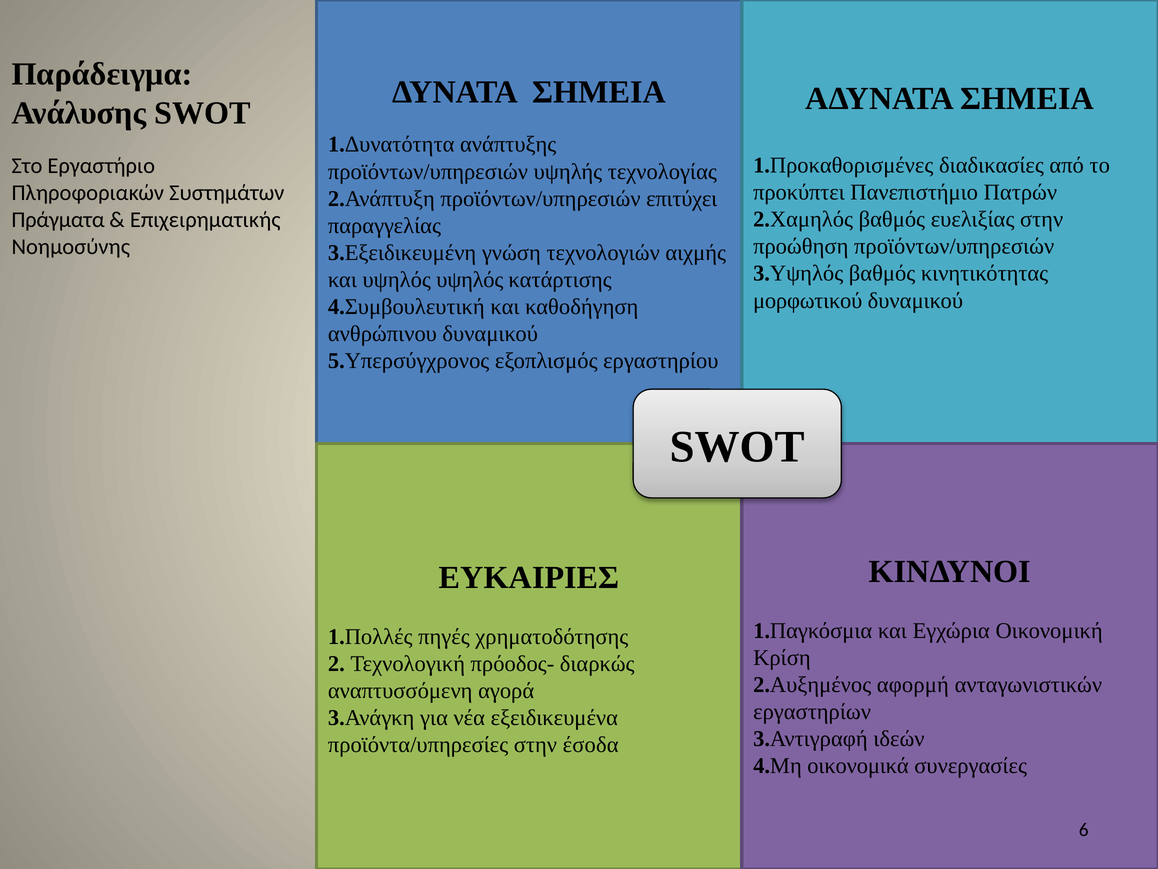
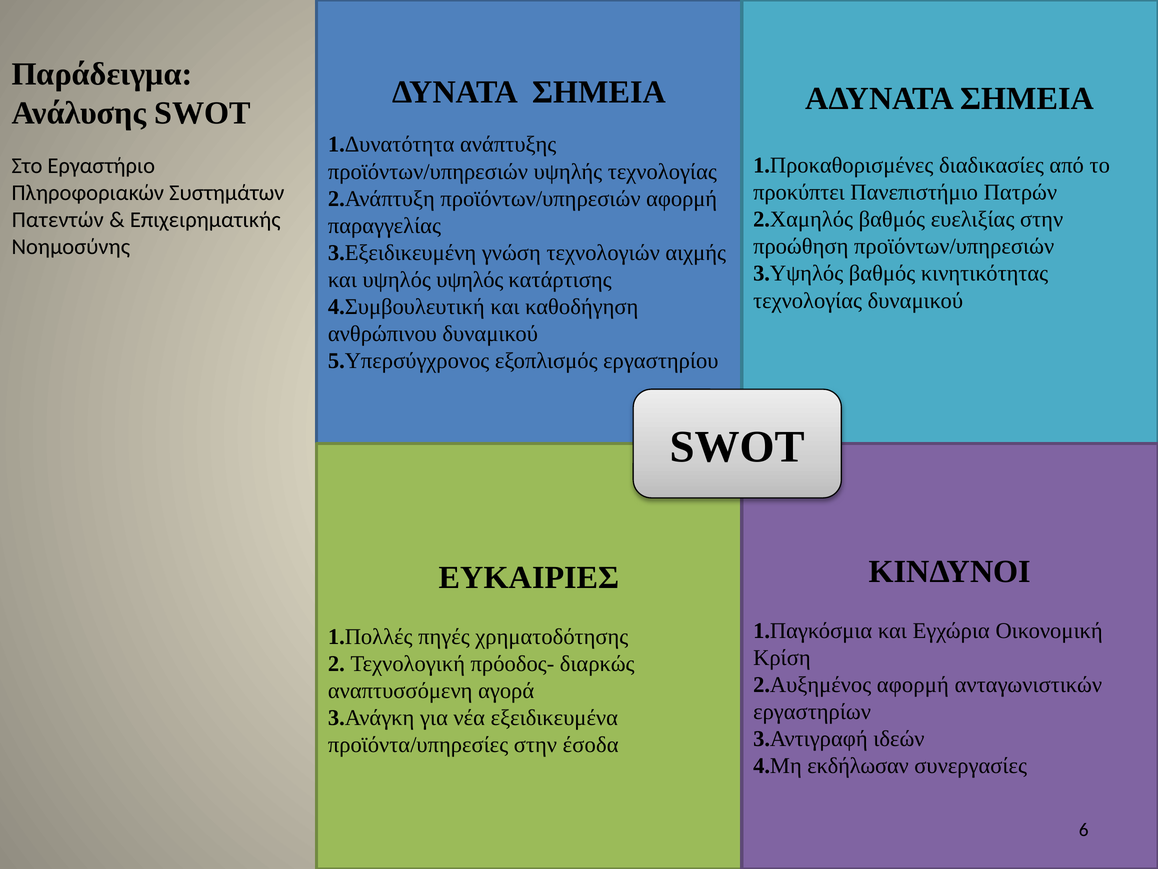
προϊόντων/υπηρεσιών επιτύχει: επιτύχει -> αφορμή
Πράγματα: Πράγματα -> Πατεντών
μορφωτικού at (808, 300): μορφωτικού -> τεχνολογίας
οικονομικά: οικονομικά -> εκδήλωσαν
